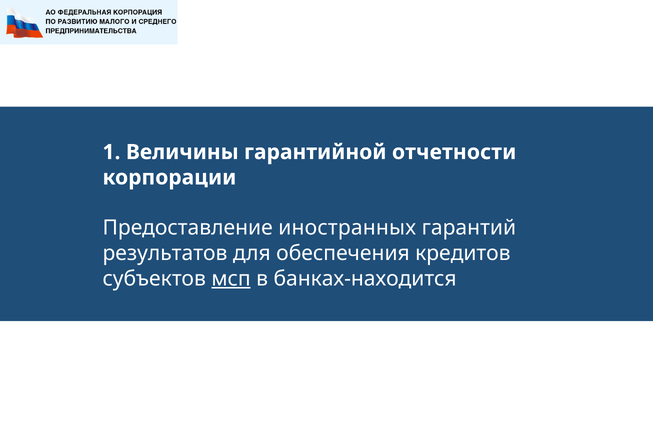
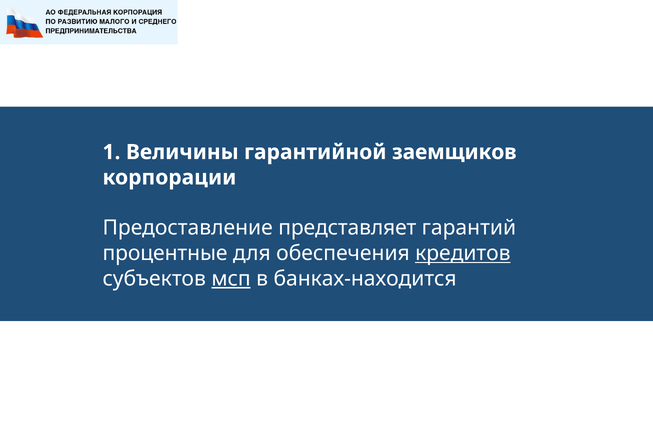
отчетности: отчетности -> заемщиков
иностранных: иностранных -> представляет
результатов: результатов -> процентные
кредитов underline: none -> present
